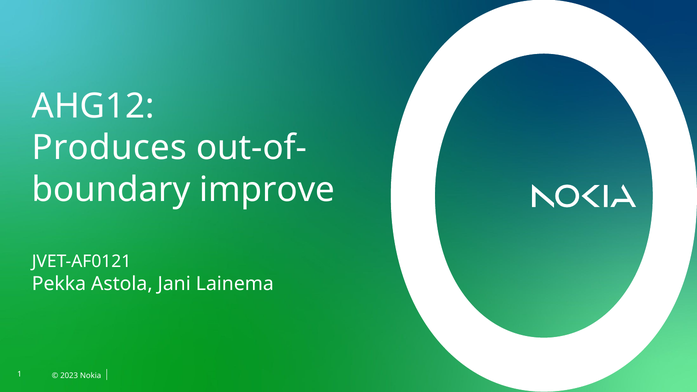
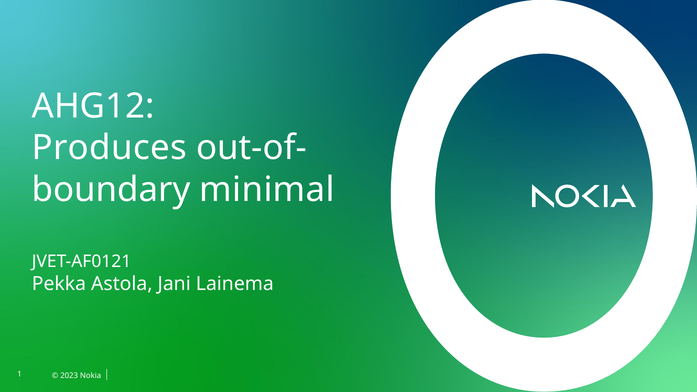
improve: improve -> minimal
